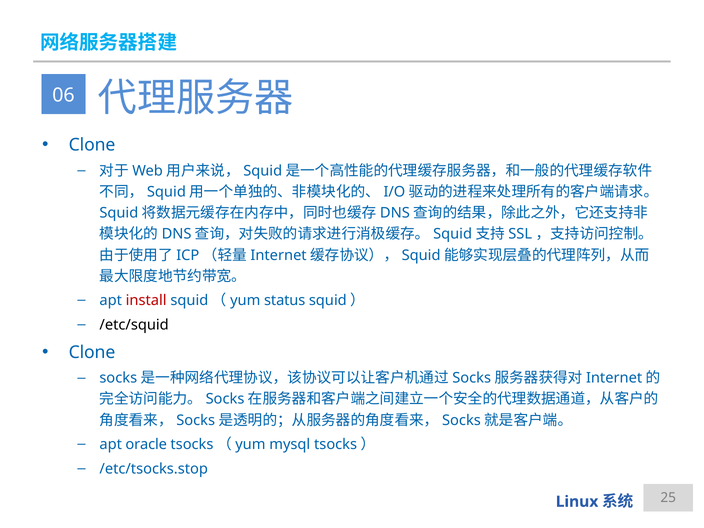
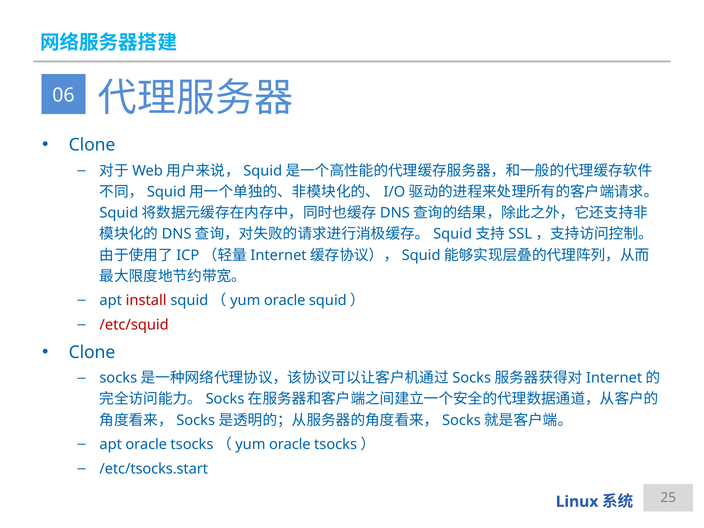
status at (285, 301): status -> oracle
/etc/squid colour: black -> red
tsocks（yum mysql: mysql -> oracle
/etc/tsocks.stop: /etc/tsocks.stop -> /etc/tsocks.start
